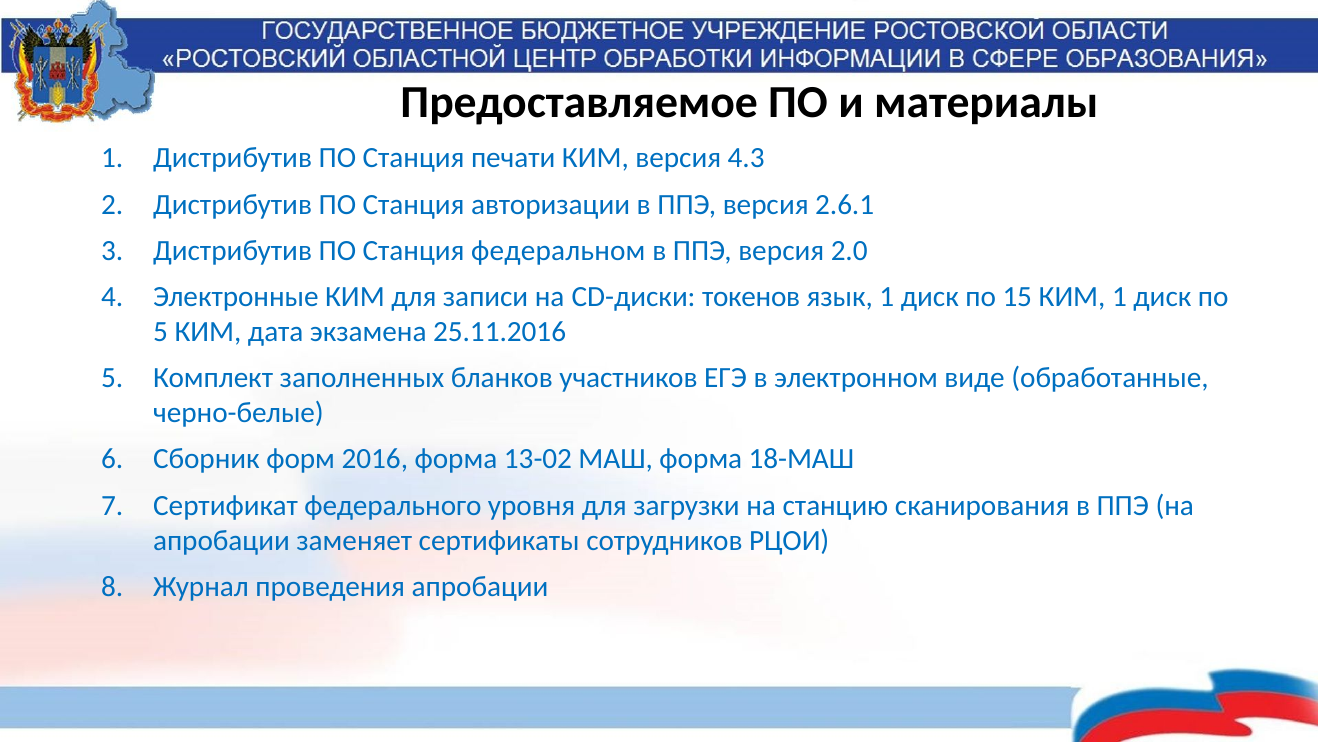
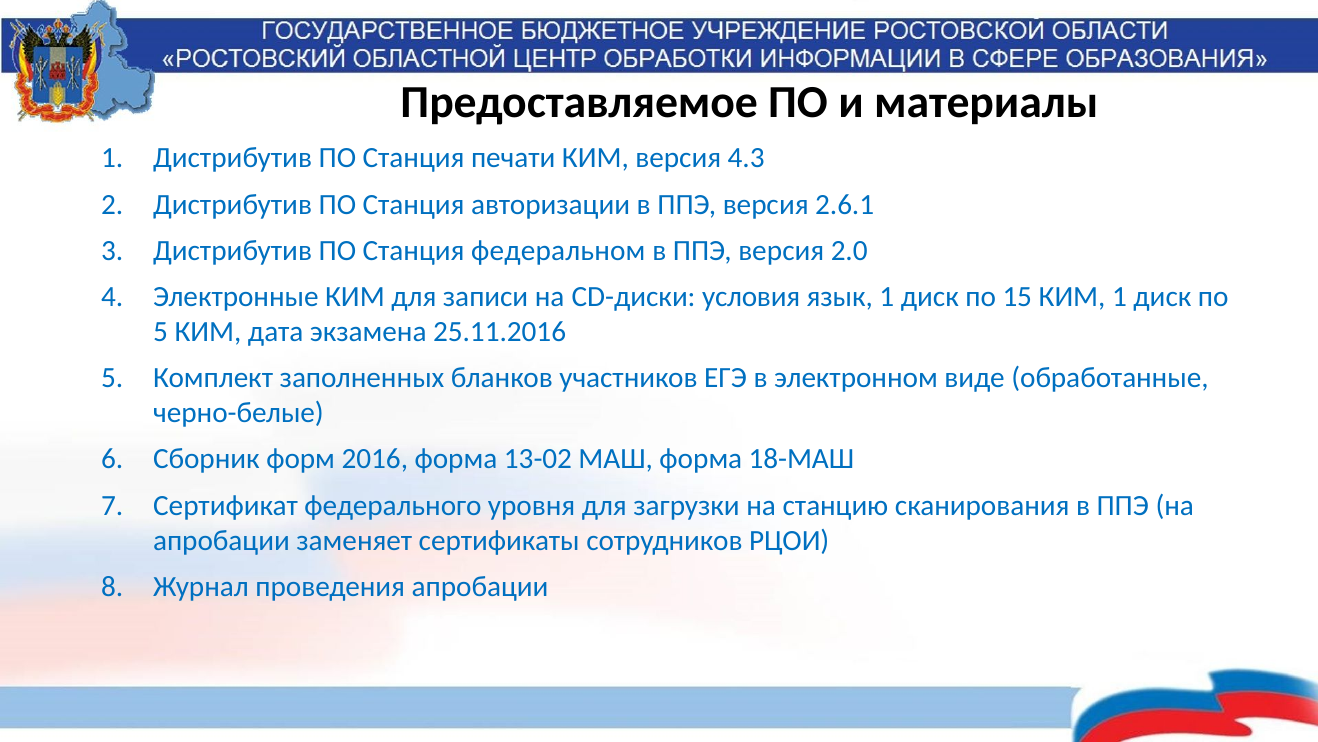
токенов: токенов -> условия
